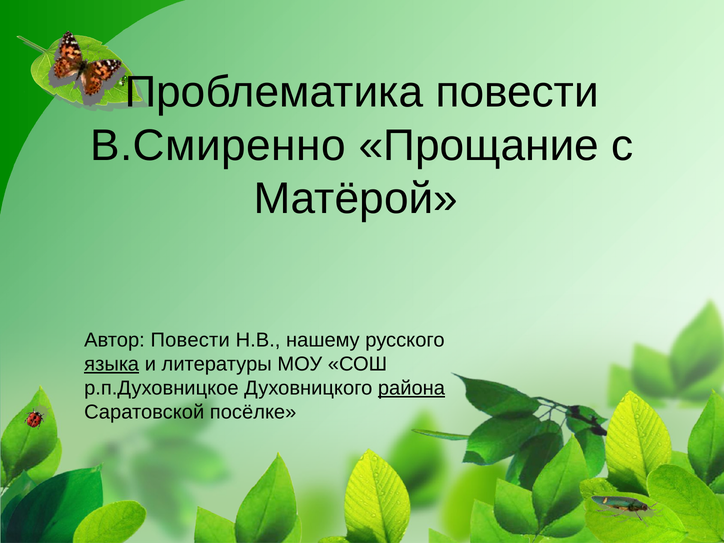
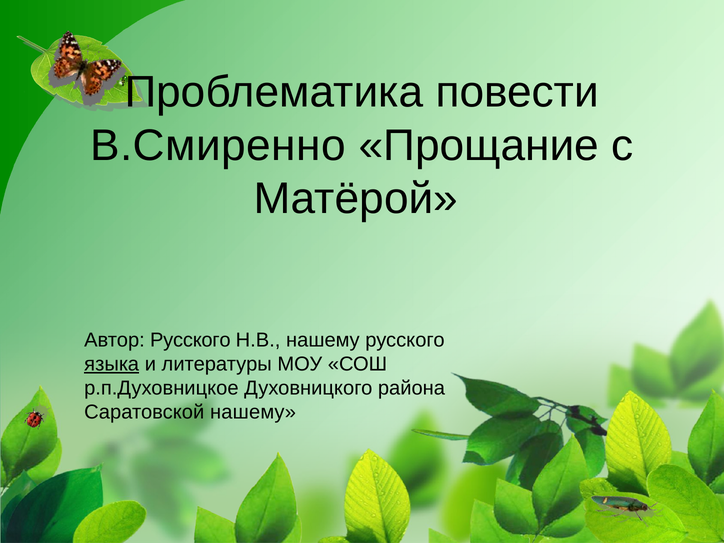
Автор Повести: Повести -> Русского
района underline: present -> none
Саратовской посёлке: посёлке -> нашему
